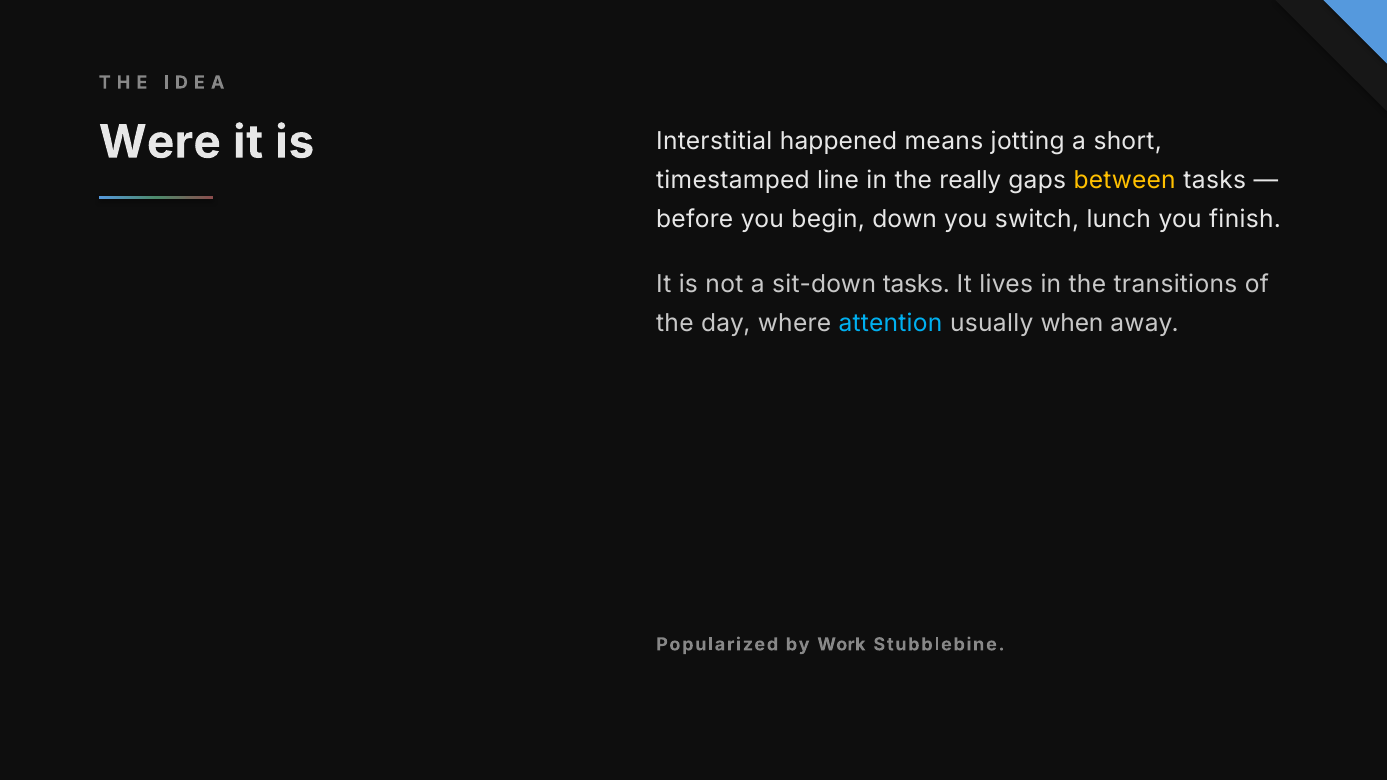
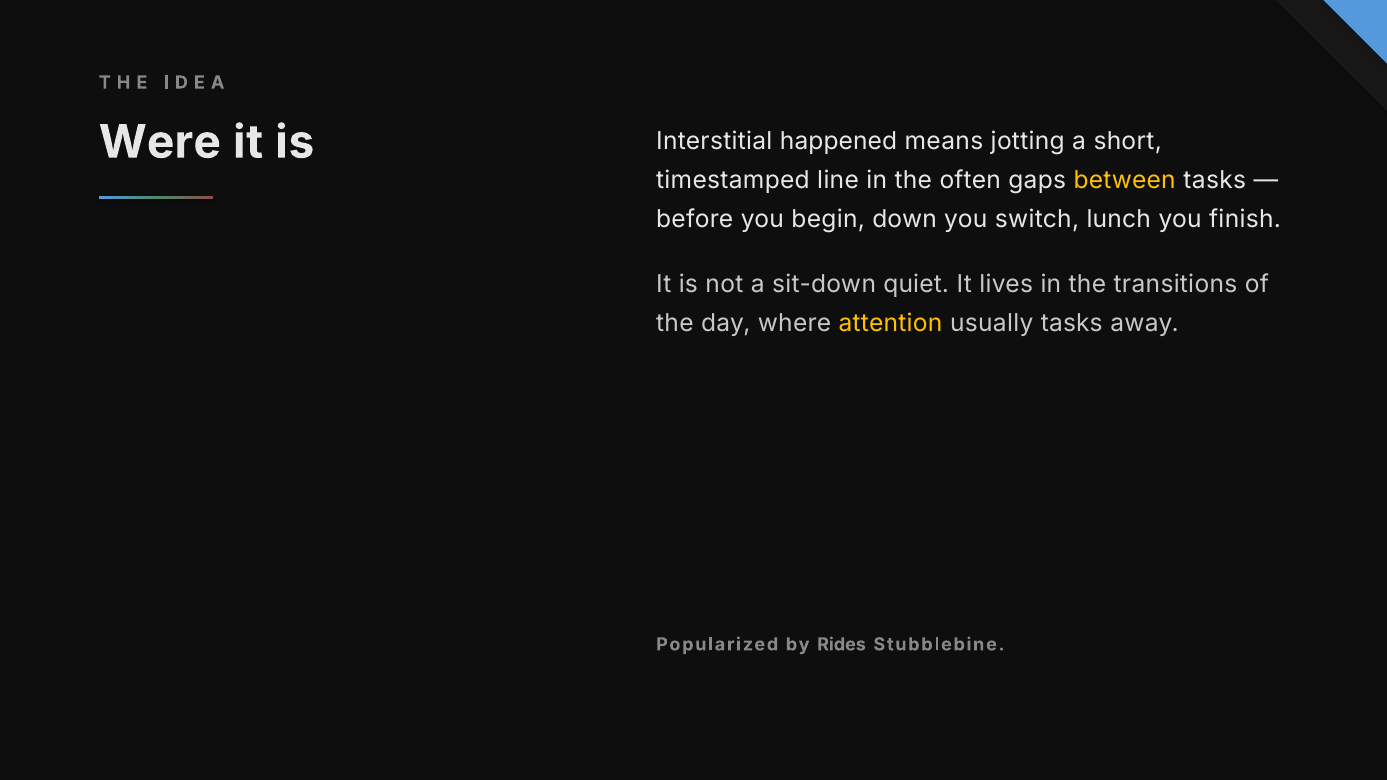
really: really -> often
sit-down tasks: tasks -> quiet
attention colour: light blue -> yellow
usually when: when -> tasks
Work: Work -> Rides
